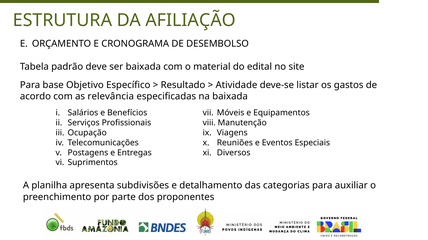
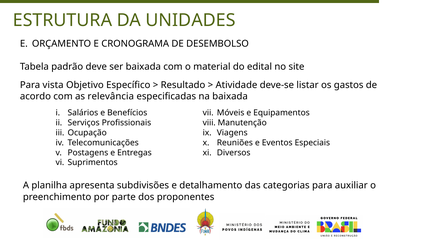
AFILIAÇÃO: AFILIAÇÃO -> UNIDADES
base: base -> vista
